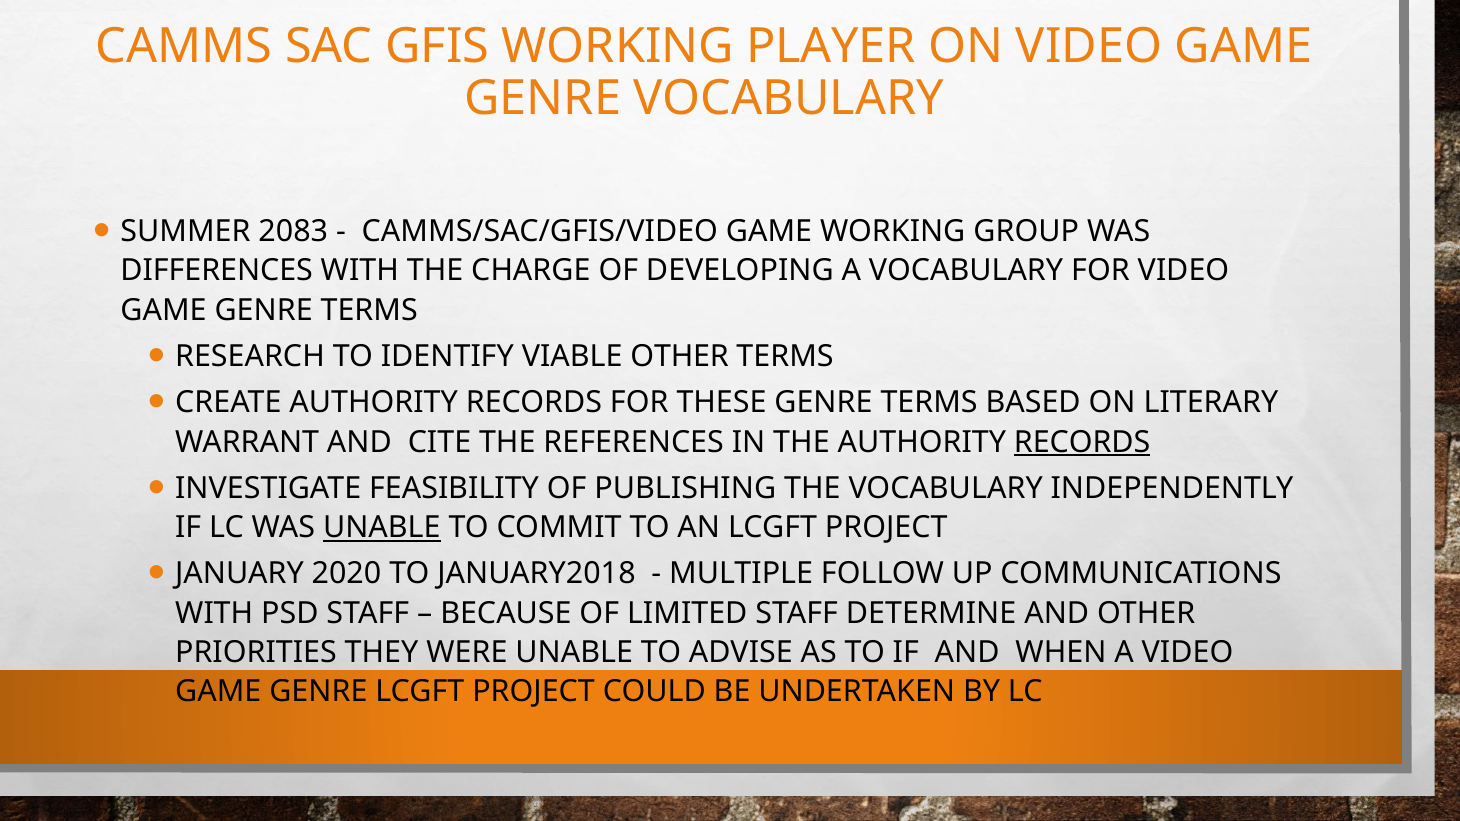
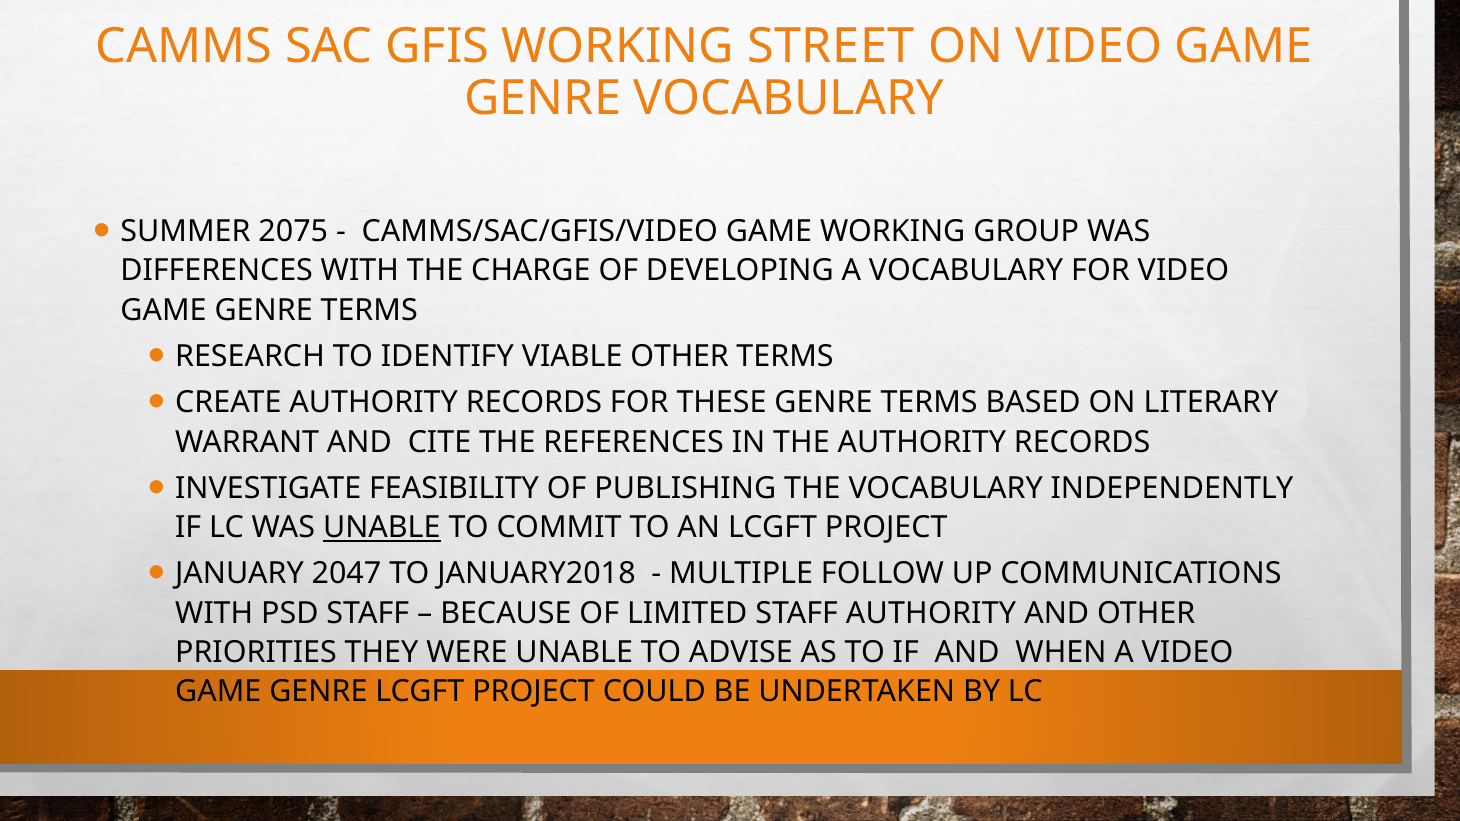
PLAYER: PLAYER -> STREET
2083: 2083 -> 2075
RECORDS at (1082, 442) underline: present -> none
2020: 2020 -> 2047
STAFF DETERMINE: DETERMINE -> AUTHORITY
